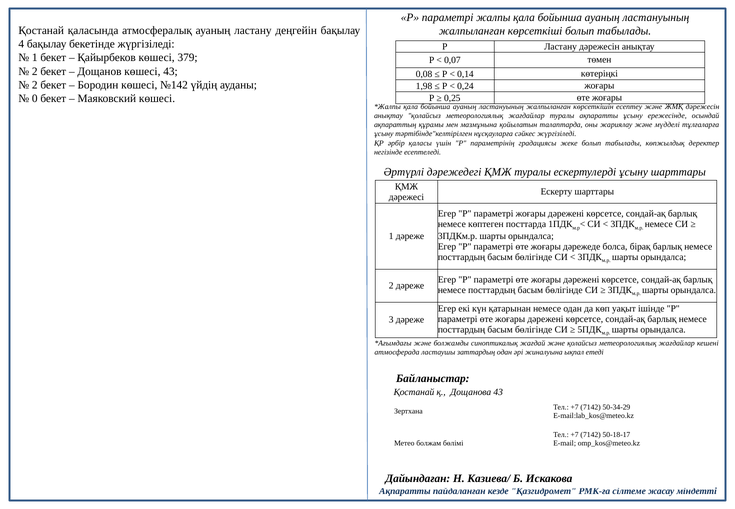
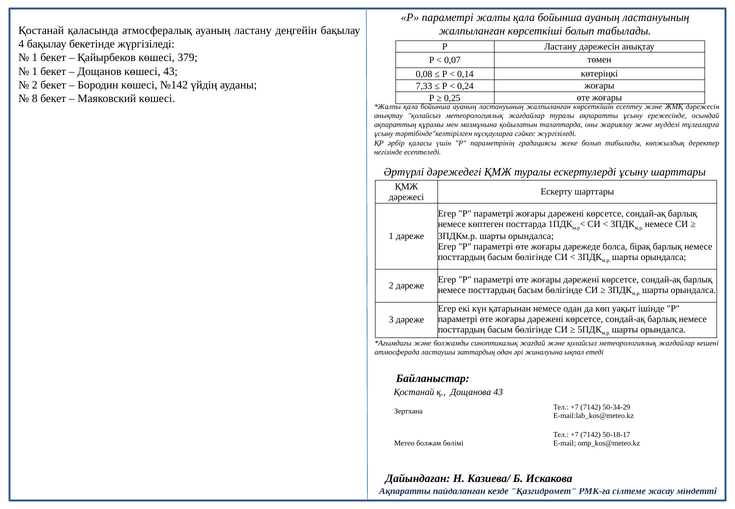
2 at (35, 71): 2 -> 1
1,98: 1,98 -> 7,33
0: 0 -> 8
